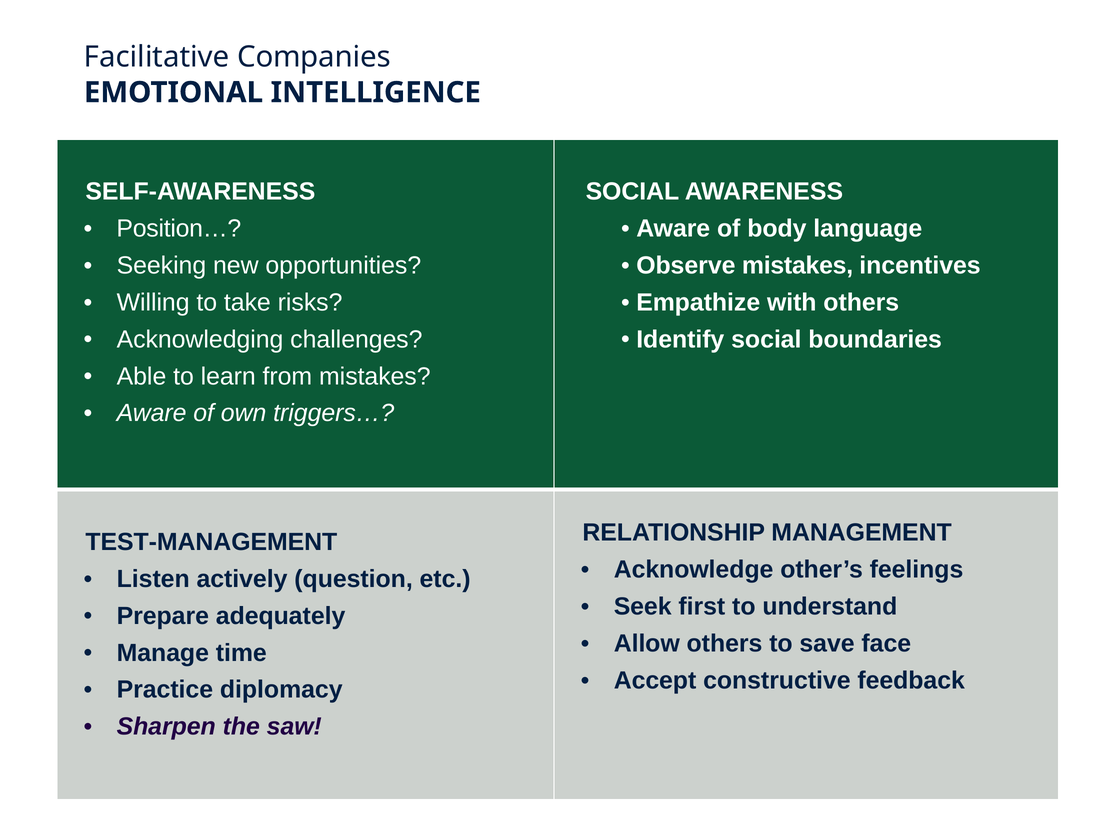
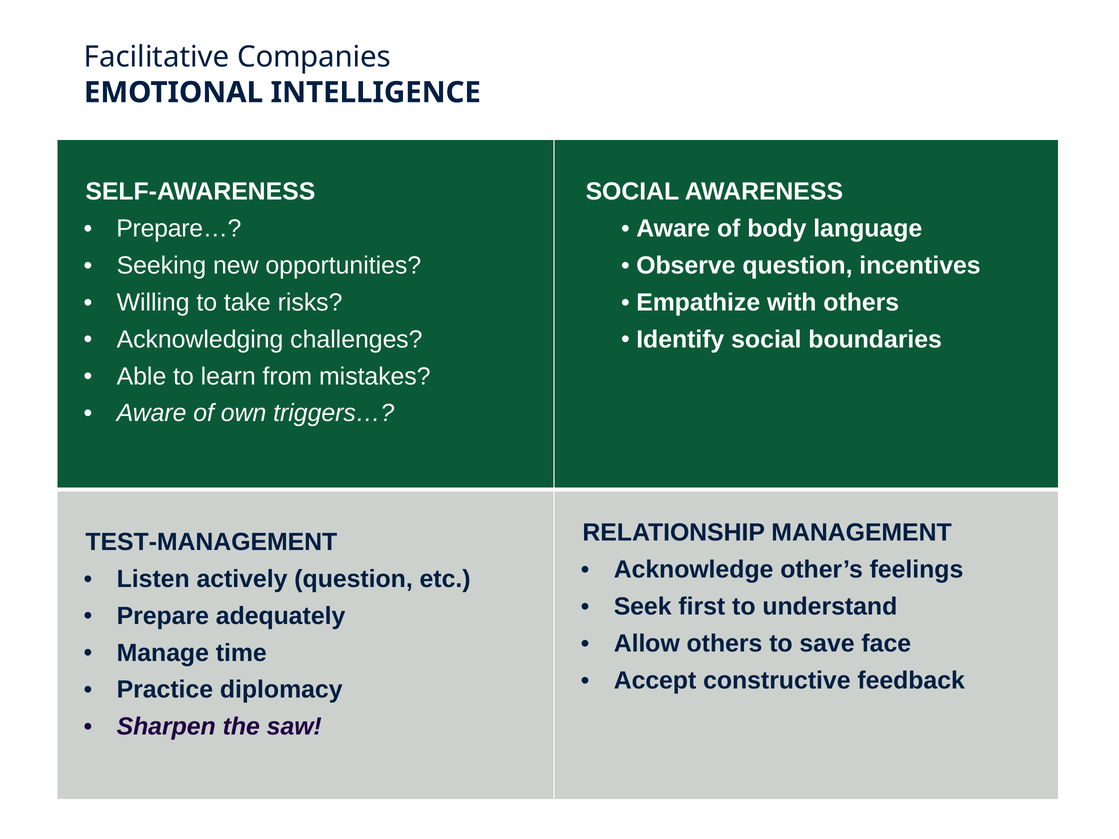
Position…: Position… -> Prepare…
Observe mistakes: mistakes -> question
